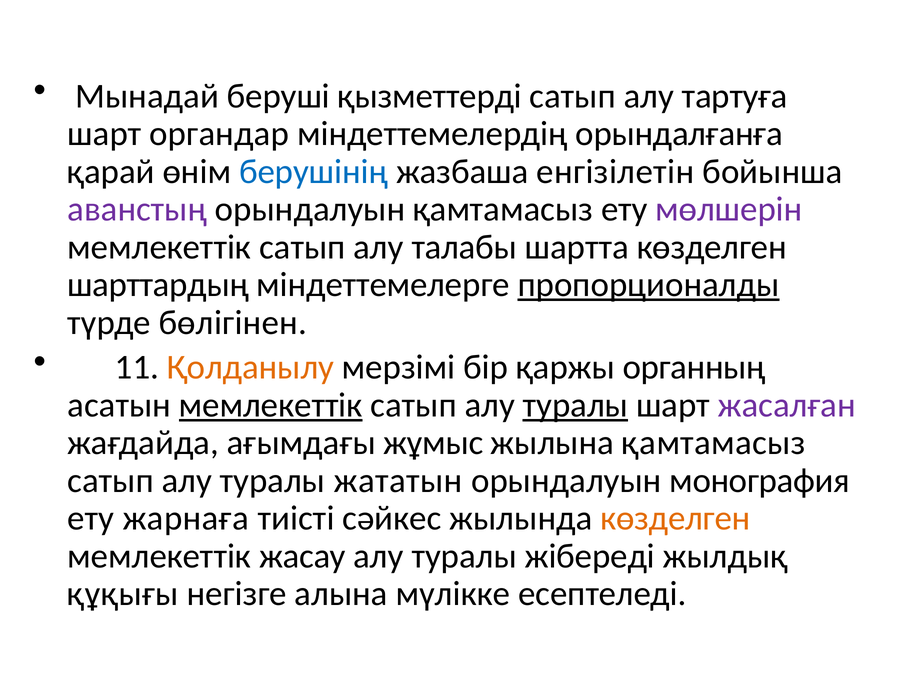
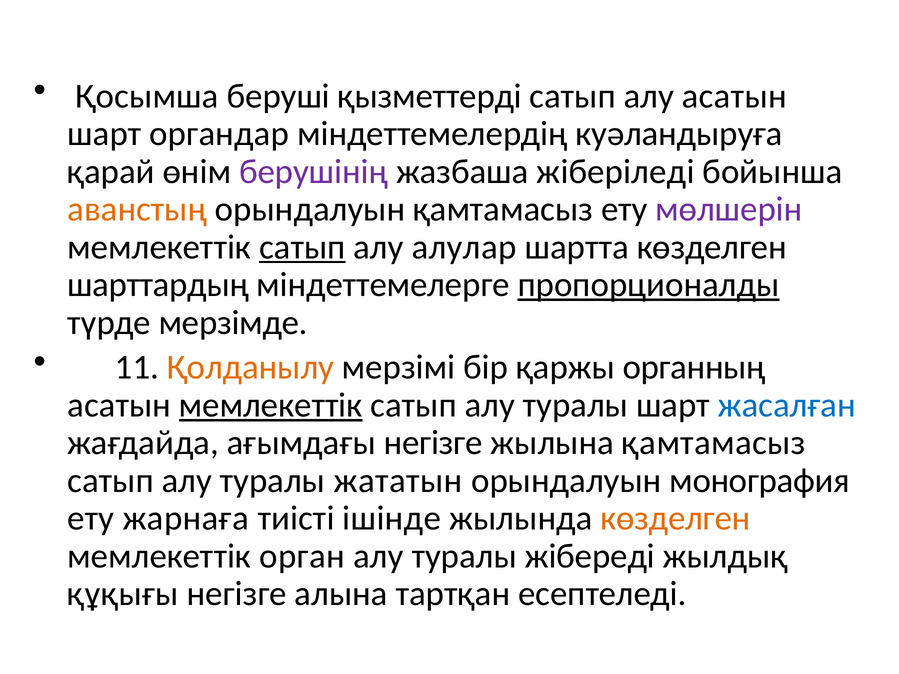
Мынадай: Мынадай -> Қосымша
алу тартуға: тартуға -> асатын
орындалғанға: орындалғанға -> куәландыруға
берушінің colour: blue -> purple
енгiзiлетiн: енгiзiлетiн -> жіберіледі
аванстың colour: purple -> orange
сатып at (302, 247) underline: none -> present
талабы: талабы -> алулар
бөлігінен: бөлігінен -> мерзімде
туралы at (575, 405) underline: present -> none
жасалған colour: purple -> blue
ағымдағы жұмыс: жұмыс -> негізге
сәйкес: сәйкес -> ішінде
жасау: жасау -> орган
мүлікке: мүлікке -> тартқан
